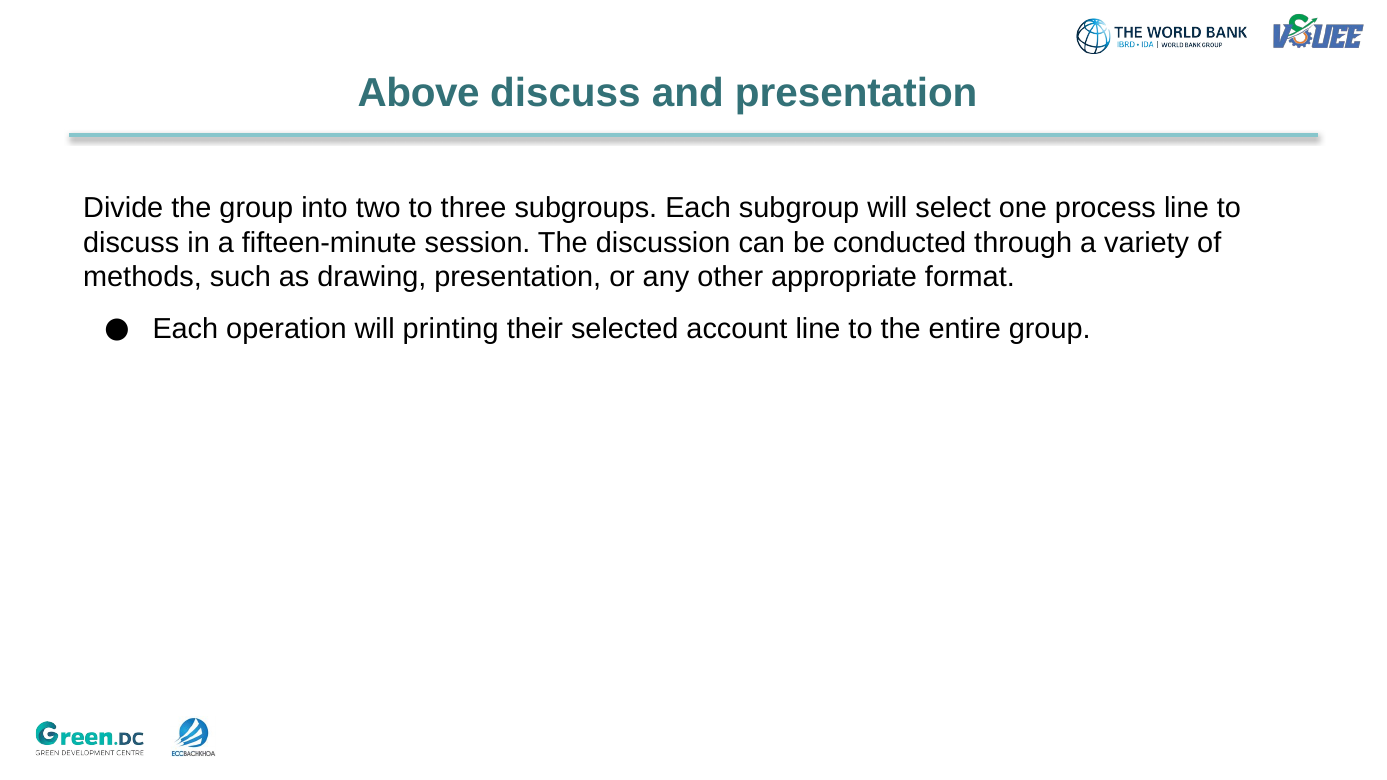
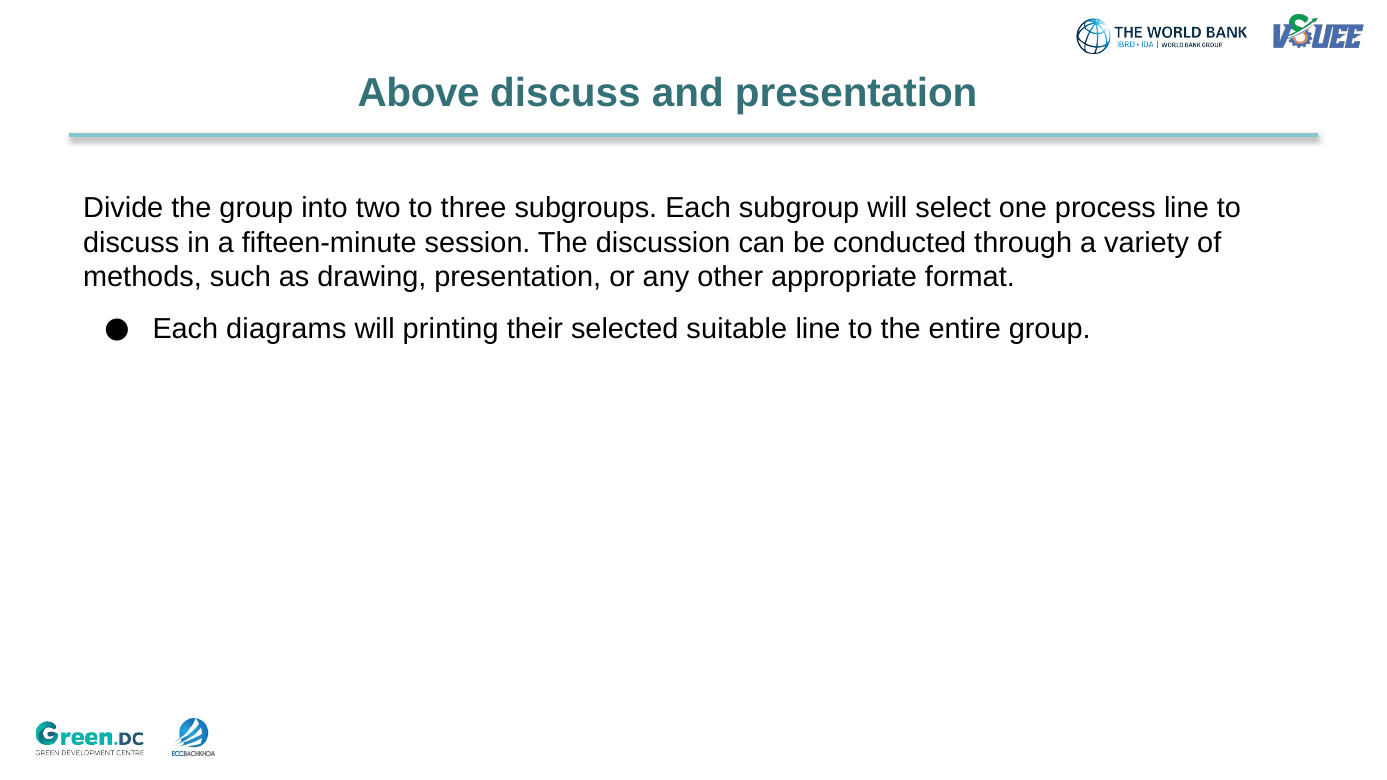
operation: operation -> diagrams
account: account -> suitable
